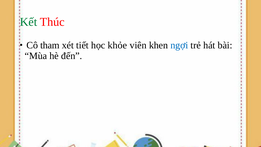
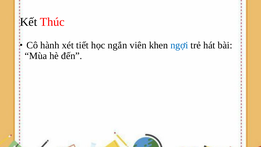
Kết colour: green -> black
tham: tham -> hành
khỏe: khỏe -> ngắn
